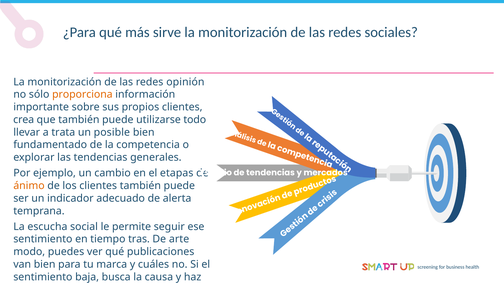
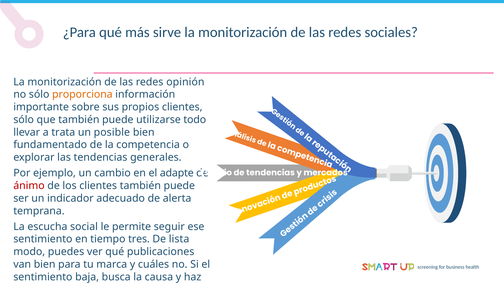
crea at (24, 120): crea -> sólo
etapas: etapas -> adapte
ánimo colour: orange -> red
tras: tras -> tres
arte: arte -> lista
